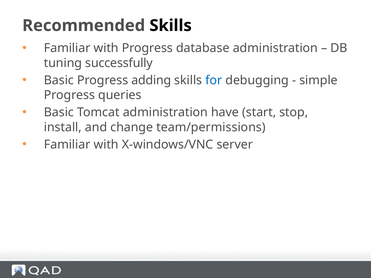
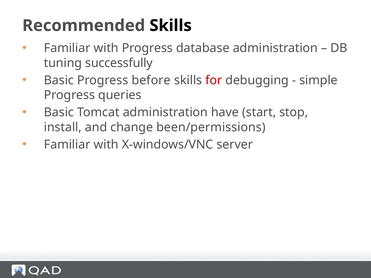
adding: adding -> before
for colour: blue -> red
team/permissions: team/permissions -> been/permissions
